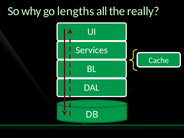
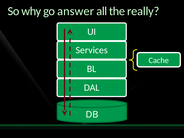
lengths: lengths -> answer
